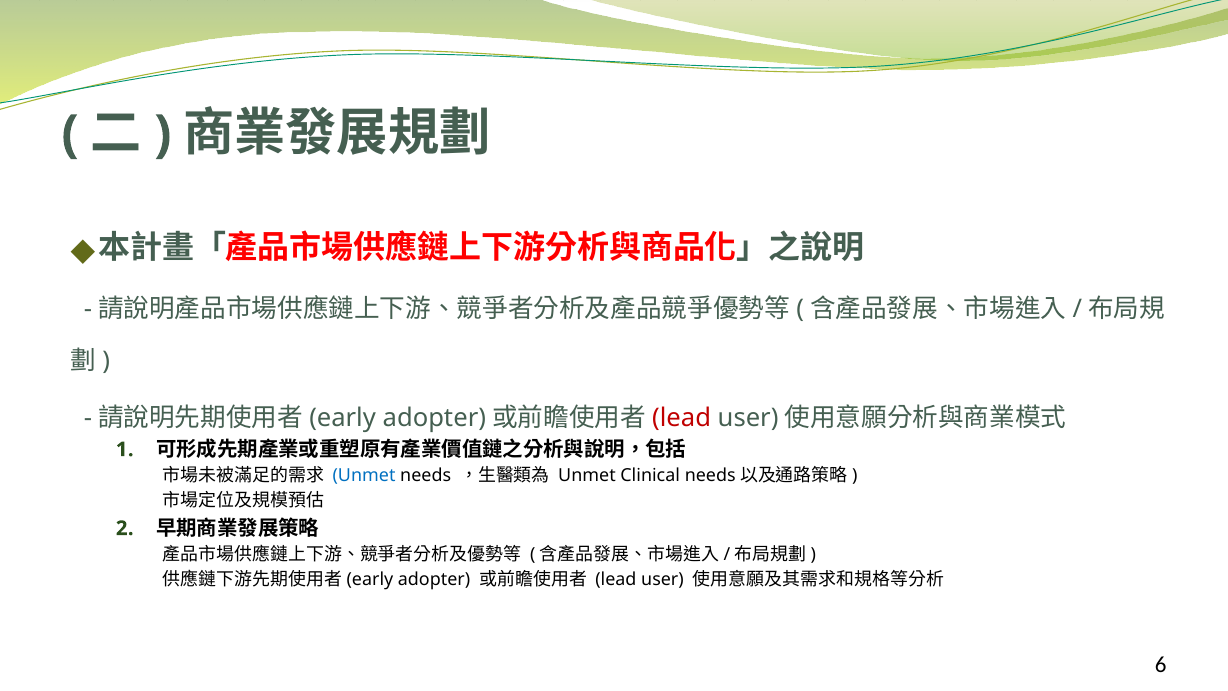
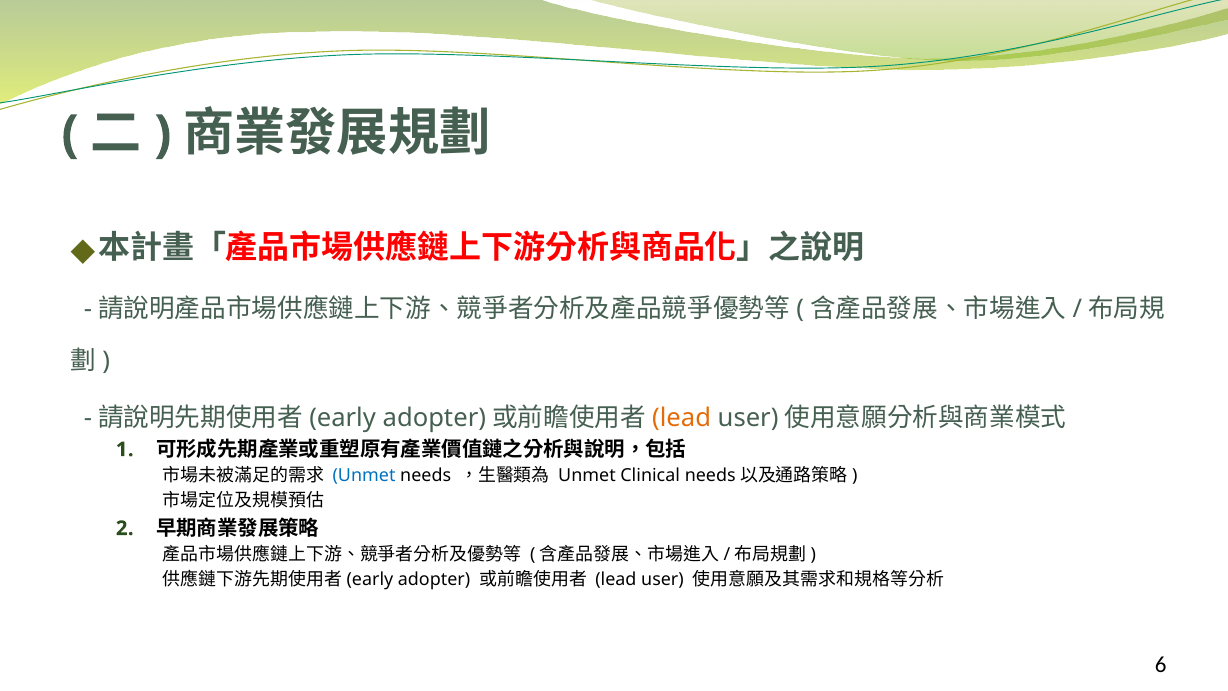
lead at (682, 418) colour: red -> orange
